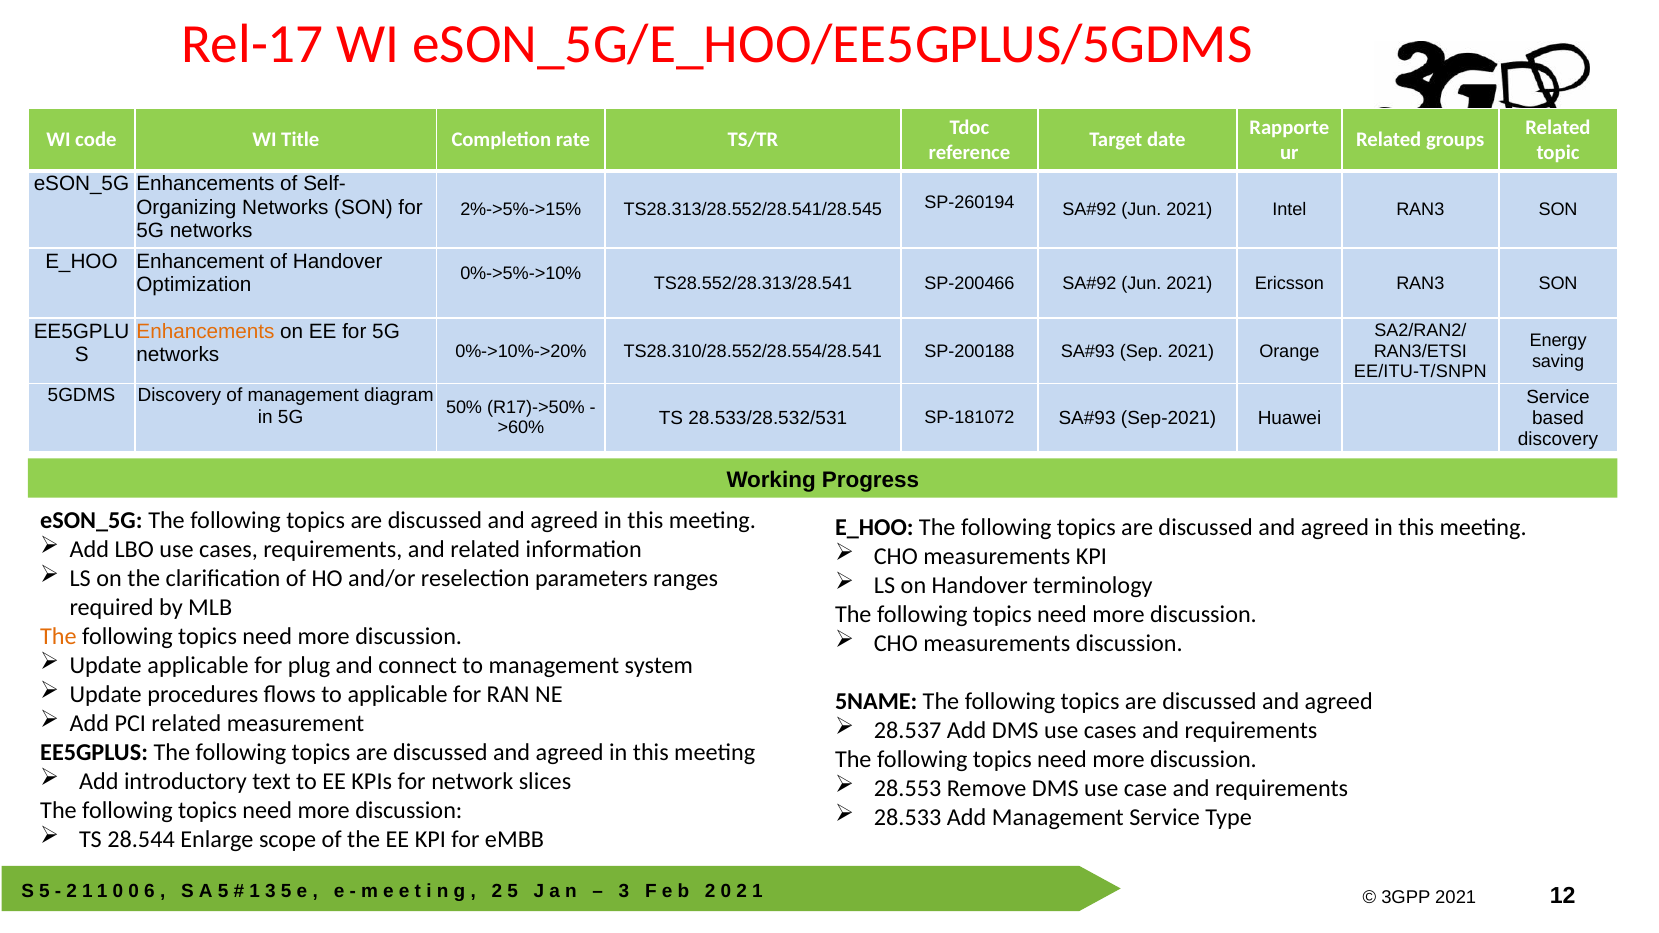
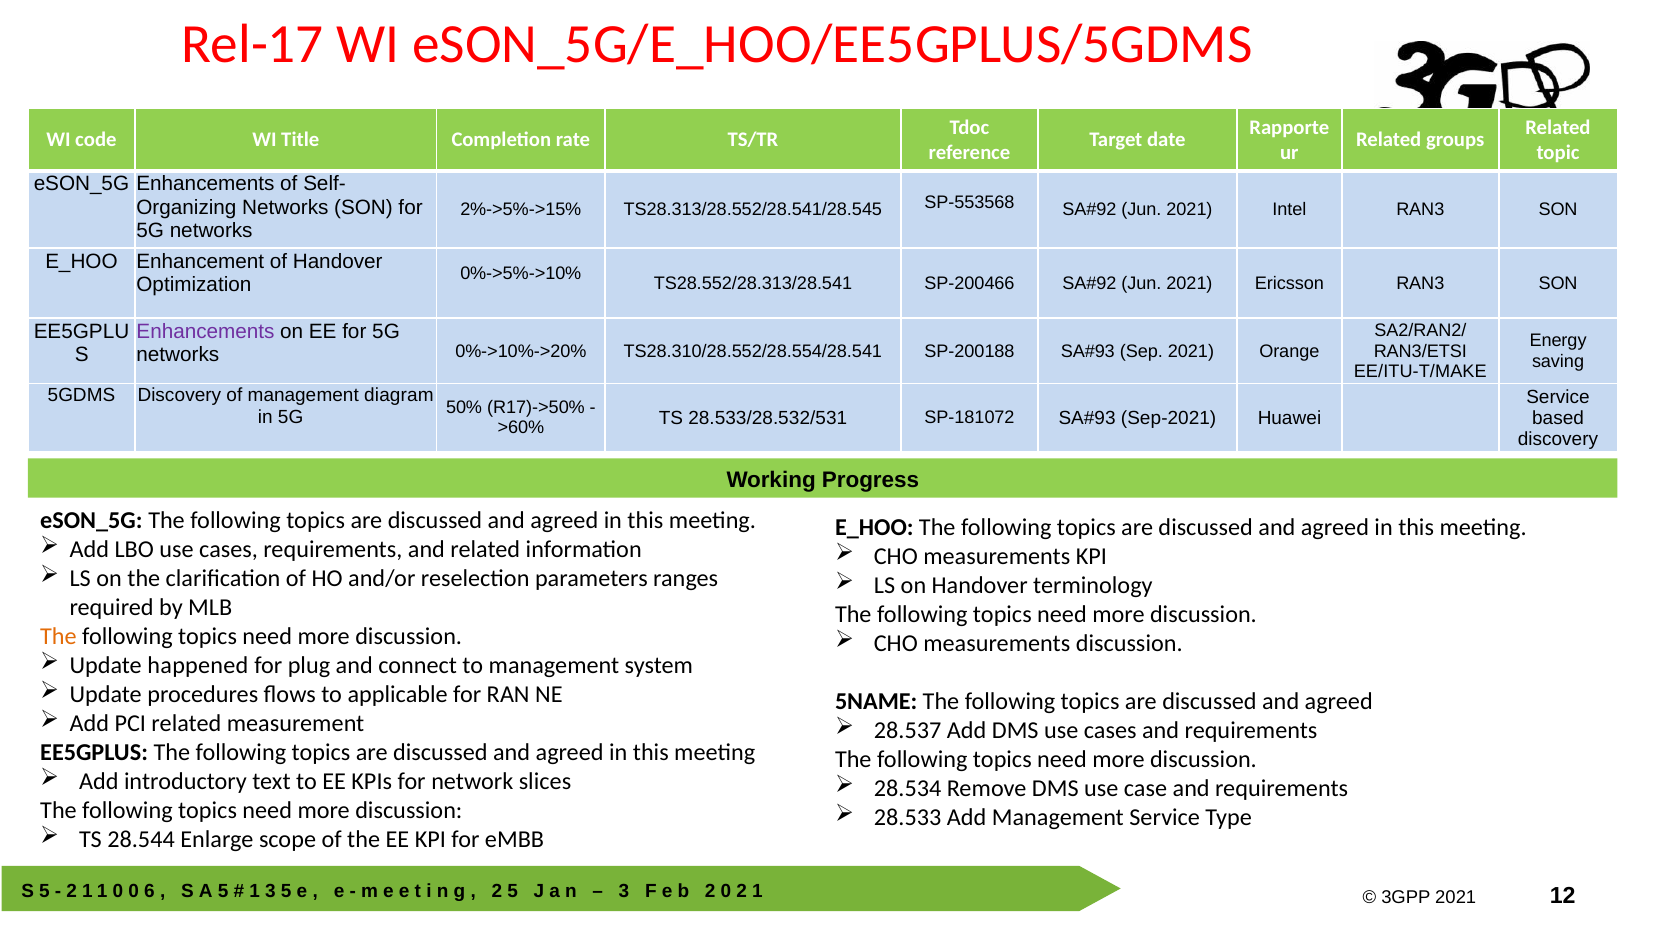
SP-260194: SP-260194 -> SP-553568
Enhancements at (206, 331) colour: orange -> purple
EE/ITU-T/SNPN: EE/ITU-T/SNPN -> EE/ITU-T/MAKE
Update applicable: applicable -> happened
28.553: 28.553 -> 28.534
